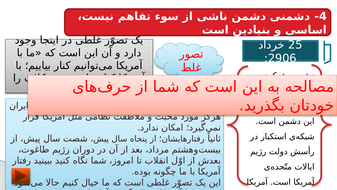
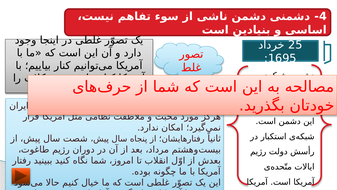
2906: 2906 -> 1695
